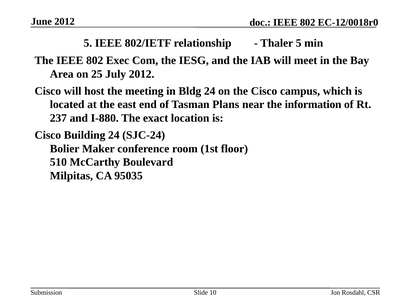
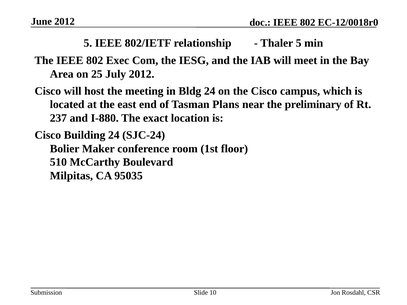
information: information -> preliminary
